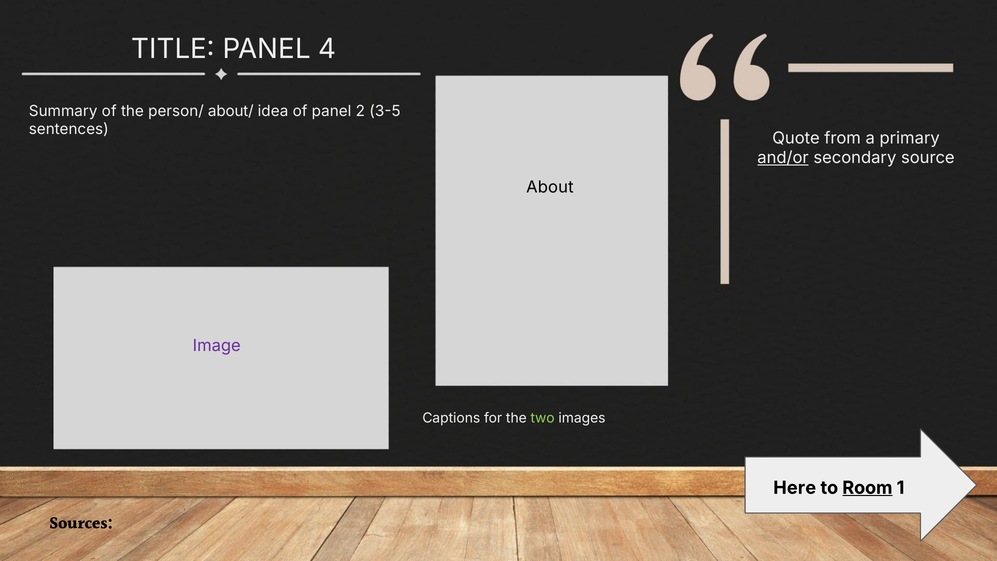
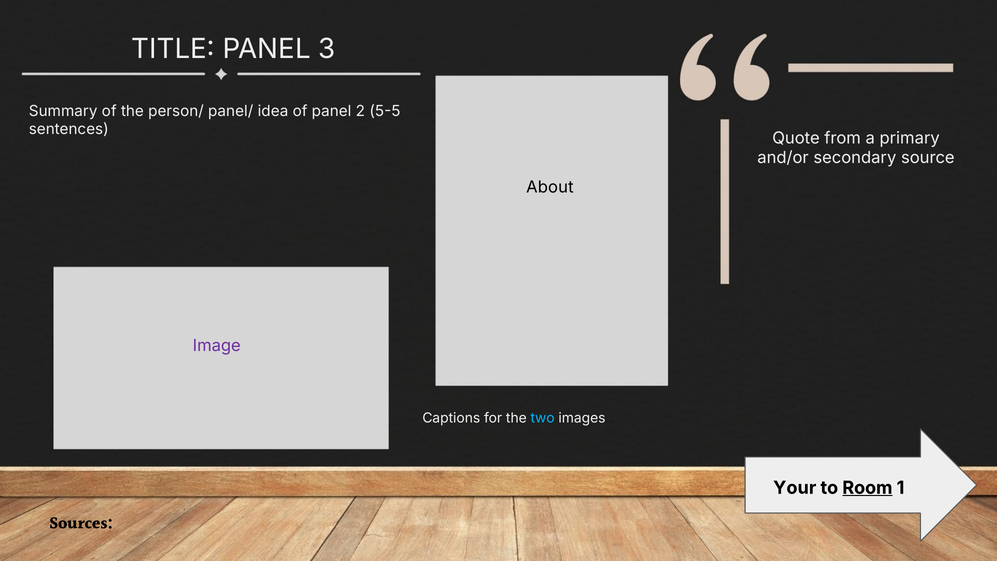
4: 4 -> 3
about/: about/ -> panel/
3-5: 3-5 -> 5-5
and/or underline: present -> none
two colour: light green -> light blue
Here: Here -> Your
